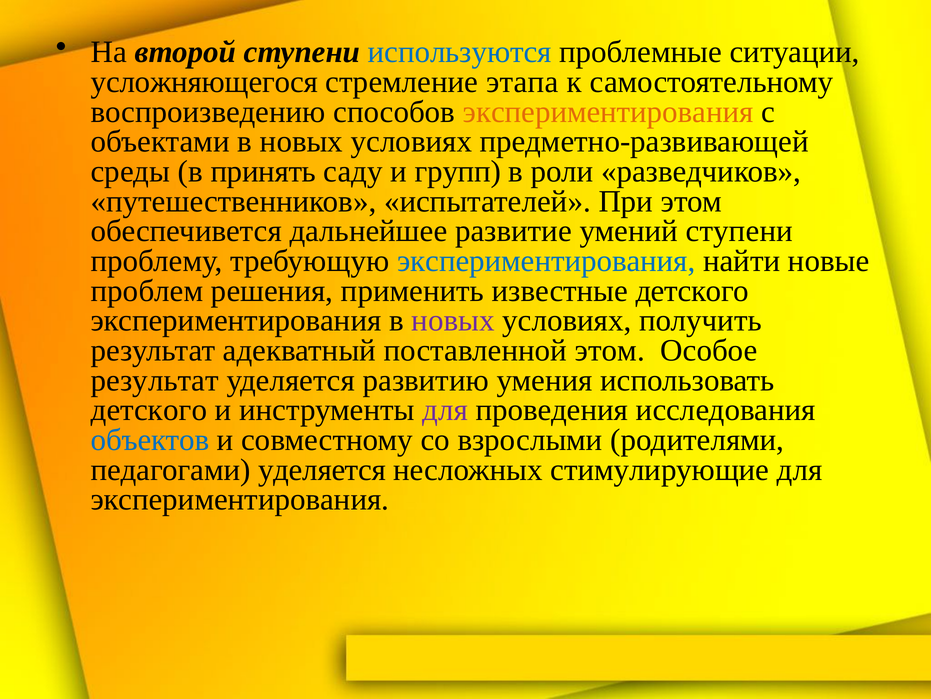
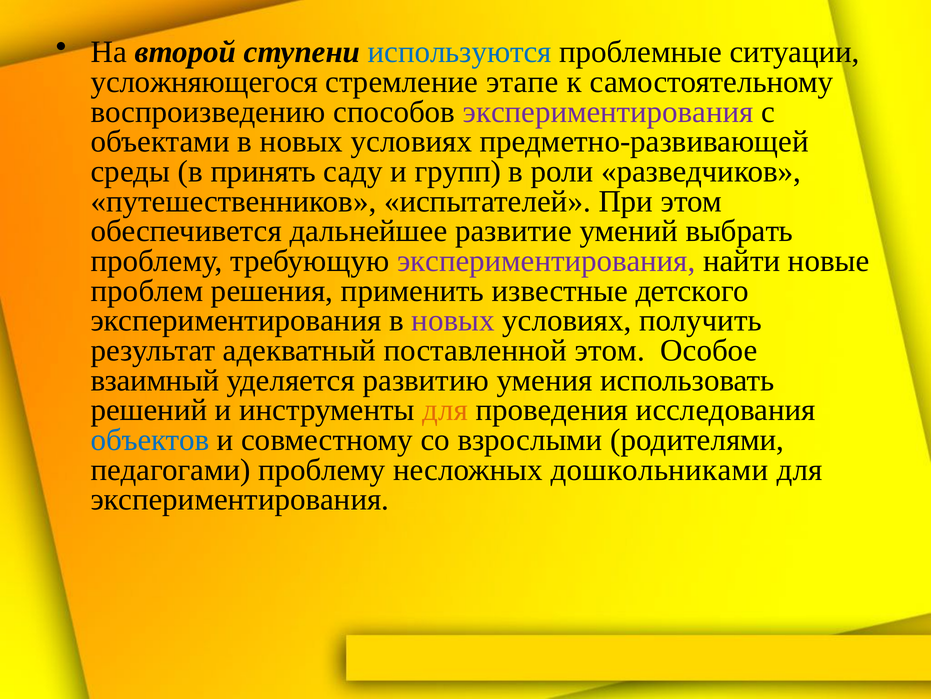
этапа: этапа -> этапе
экспериментирования at (608, 112) colour: orange -> purple
умений ступени: ступени -> выбрать
экспериментирования at (546, 261) colour: blue -> purple
результат at (155, 380): результат -> взаимный
детского at (149, 410): детского -> решений
для at (445, 410) colour: purple -> orange
педагогами уделяется: уделяется -> проблему
стимулирующие: стимулирующие -> дошкольниками
